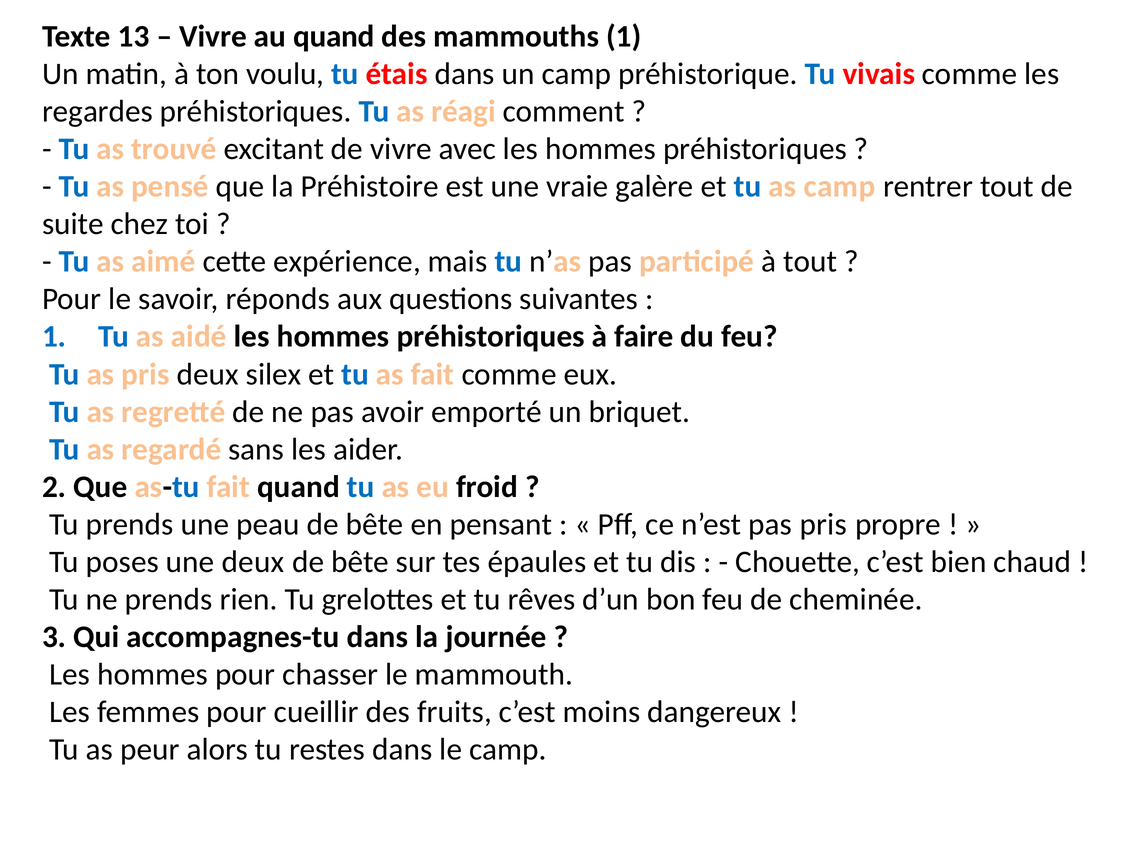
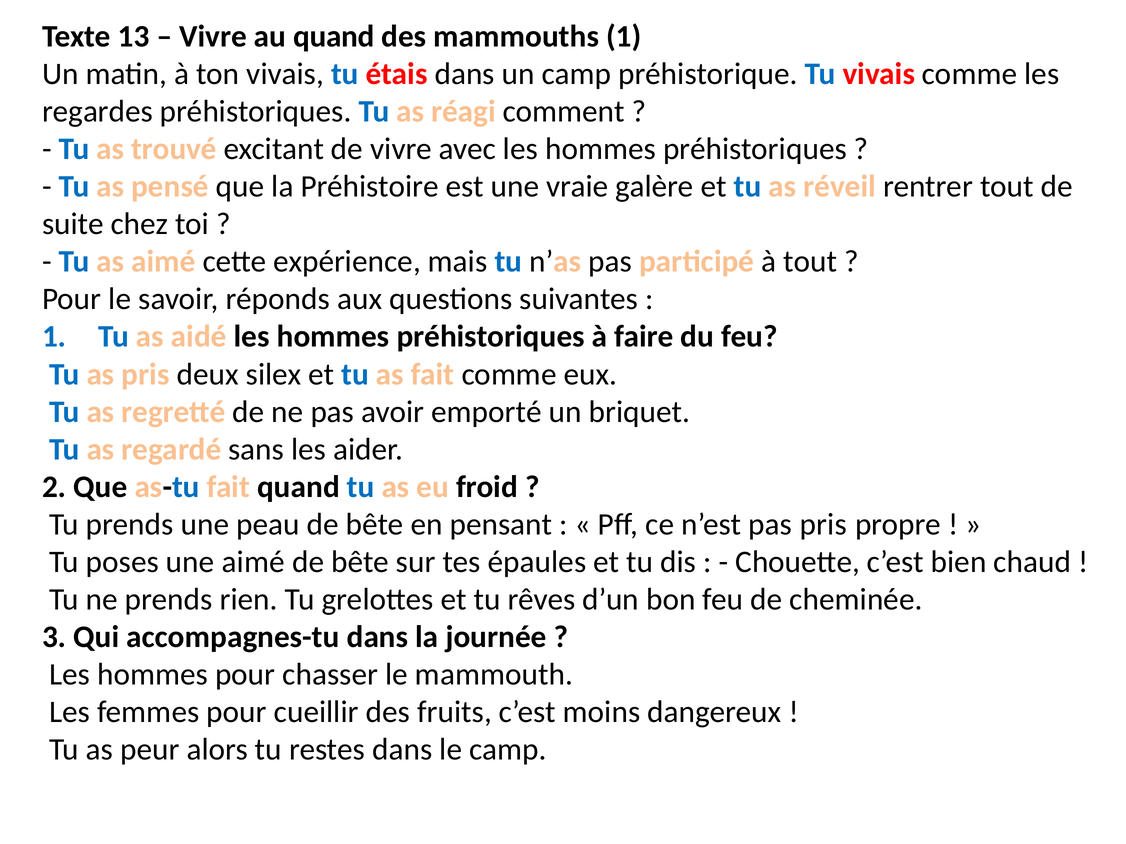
ton voulu: voulu -> vivais
as camp: camp -> réveil
une deux: deux -> aimé
